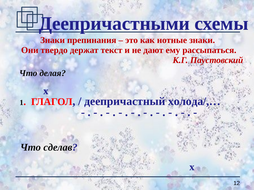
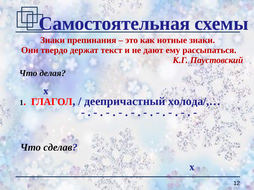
Деепричастными: Деепричастными -> Самостоятельная
